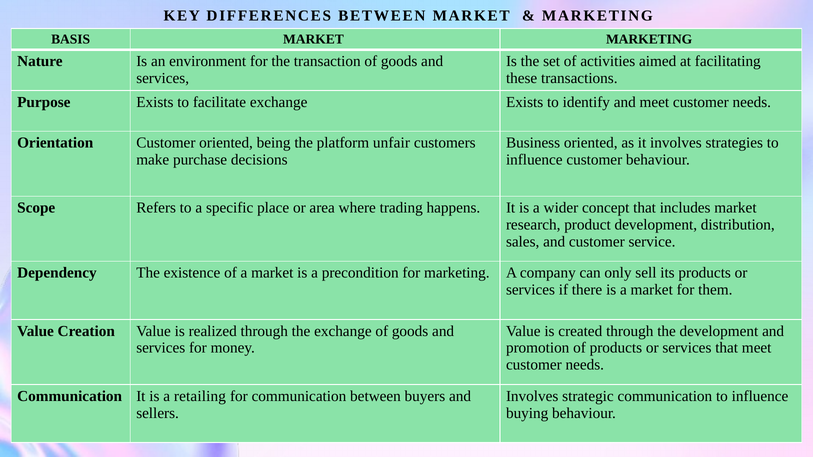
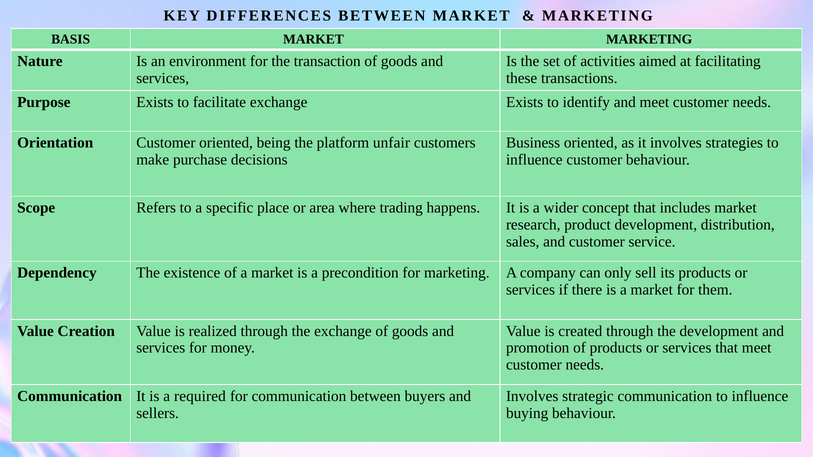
retailing: retailing -> required
